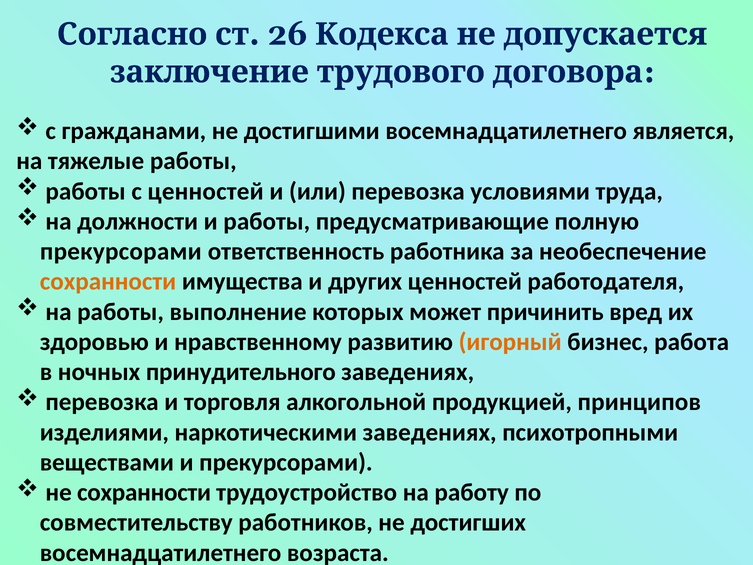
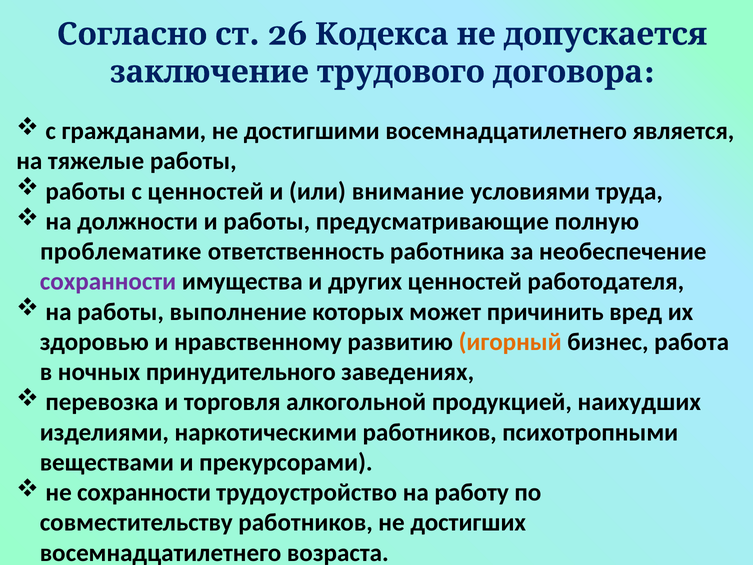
или перевозка: перевозка -> внимание
прекурсорами at (121, 251): прекурсорами -> проблематике
сохранности at (108, 282) colour: orange -> purple
принципов: принципов -> наихудших
наркотическими заведениях: заведениях -> работников
